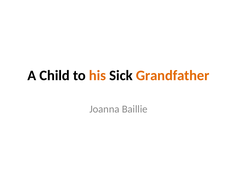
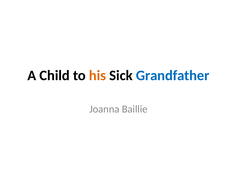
Grandfather colour: orange -> blue
